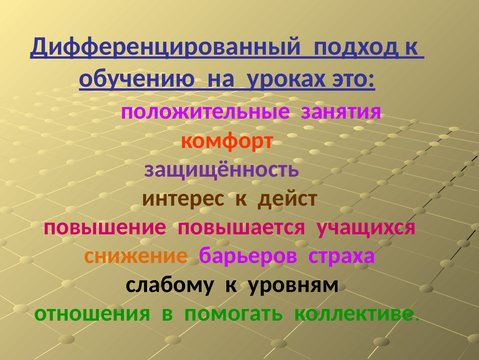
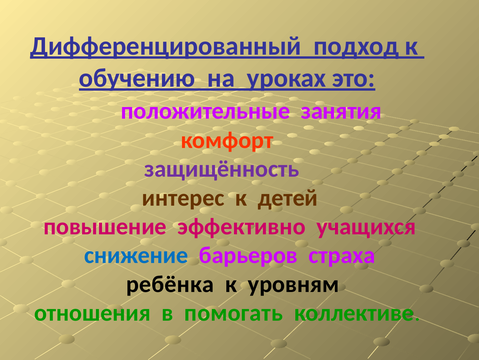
дейст: дейст -> детей
повышается: повышается -> эффективно
снижение colour: orange -> blue
слабому: слабому -> ребёнка
